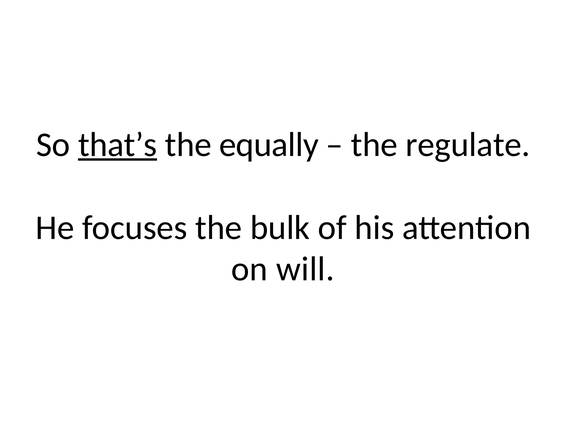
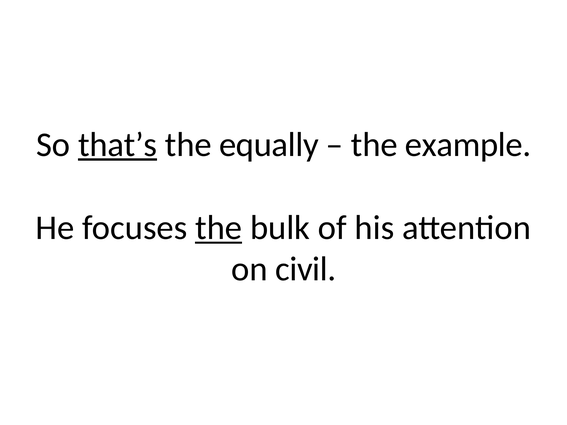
regulate: regulate -> example
the at (219, 228) underline: none -> present
will: will -> civil
